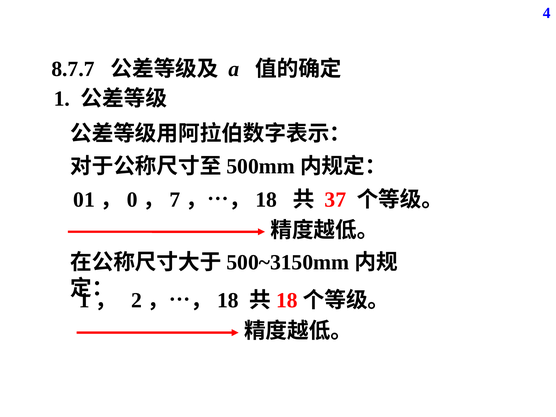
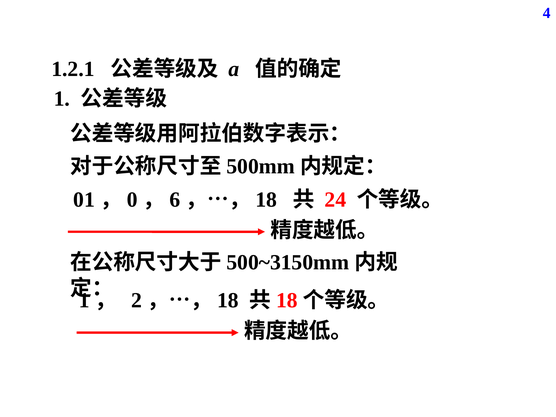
8.7.7: 8.7.7 -> 1.2.1
7: 7 -> 6
37: 37 -> 24
